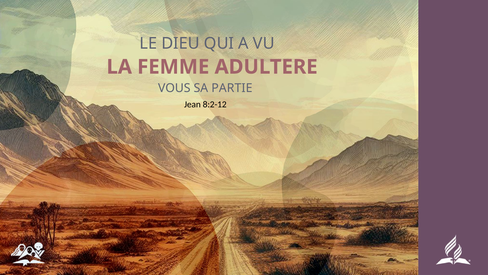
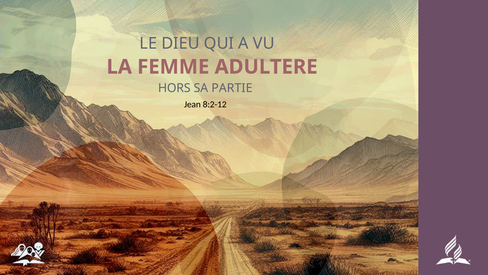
VOUS: VOUS -> HORS
